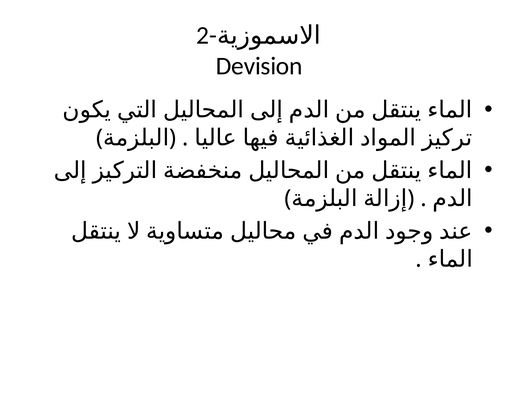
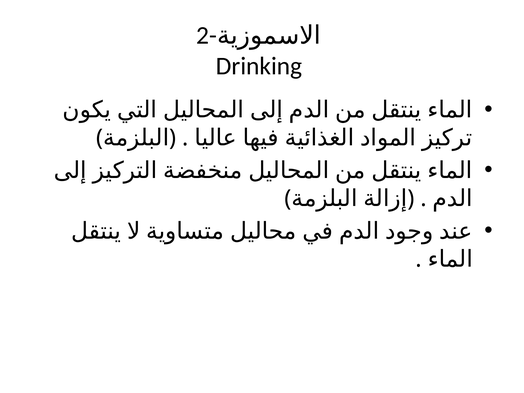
Devision: Devision -> Drinking
